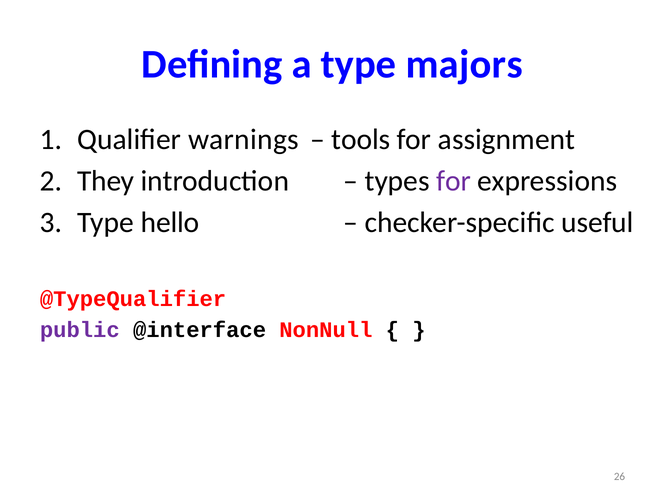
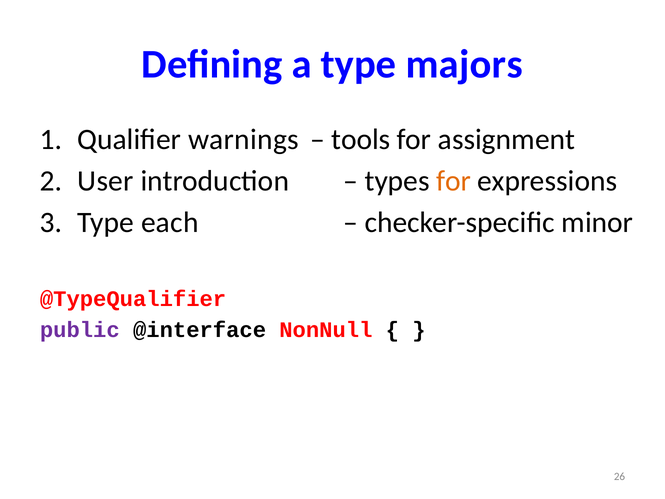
They: They -> User
for at (454, 181) colour: purple -> orange
hello: hello -> each
useful: useful -> minor
